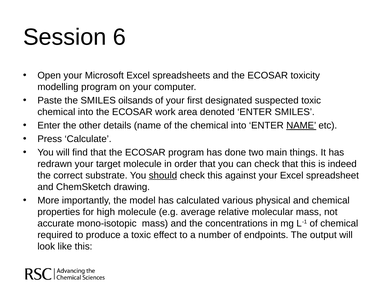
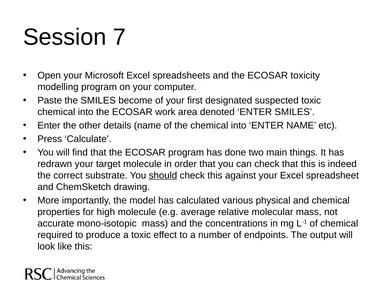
6: 6 -> 7
oilsands: oilsands -> become
NAME at (301, 125) underline: present -> none
